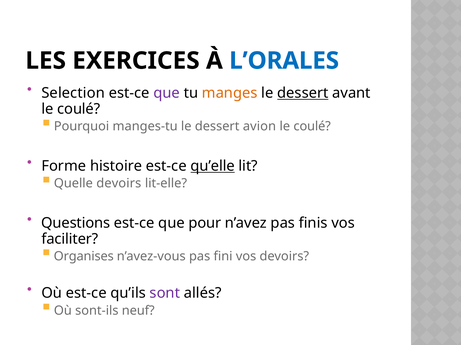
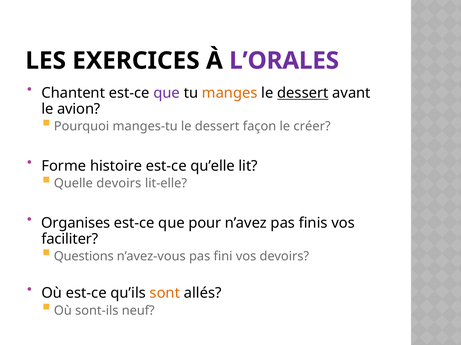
L’ORALES colour: blue -> purple
Selection: Selection -> Chantent
coulé at (79, 109): coulé -> avion
avion: avion -> façon
coulé at (312, 127): coulé -> créer
qu’elle underline: present -> none
Questions: Questions -> Organises
Organises: Organises -> Questions
sont colour: purple -> orange
